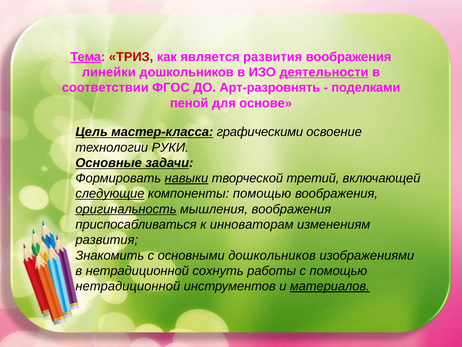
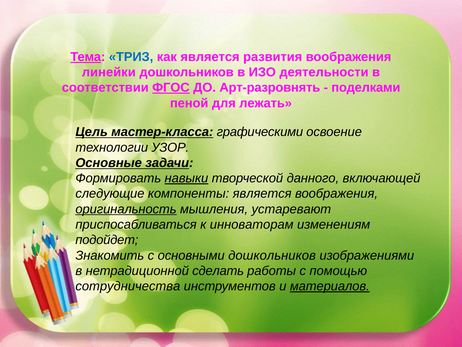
ТРИЗ colour: red -> blue
деятельности underline: present -> none
ФГОС underline: none -> present
основе: основе -> лежать
РУКИ: РУКИ -> УЗОР
третий: третий -> данного
следующие underline: present -> none
компоненты помощью: помощью -> является
мышления воображения: воображения -> устаревают
развития at (107, 240): развития -> подойдет
сохнуть: сохнуть -> сделать
нетрадиционной at (128, 286): нетрадиционной -> сотрудничества
